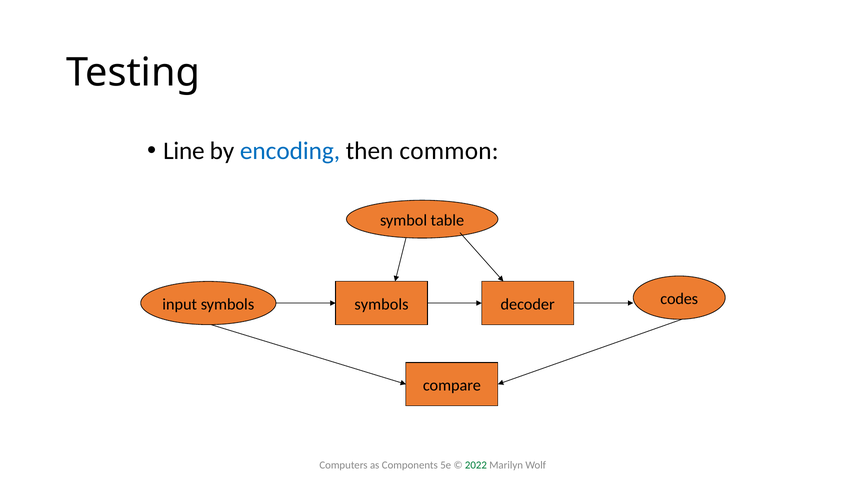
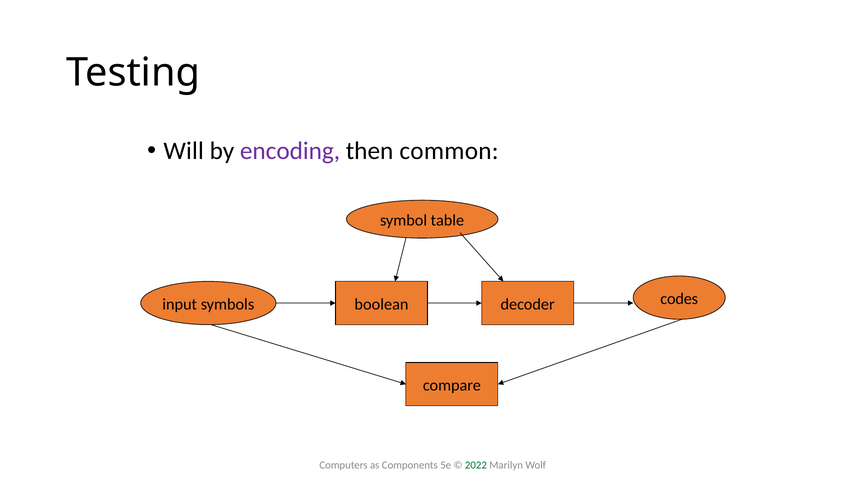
Line: Line -> Will
encoding colour: blue -> purple
symbols at (381, 304): symbols -> boolean
